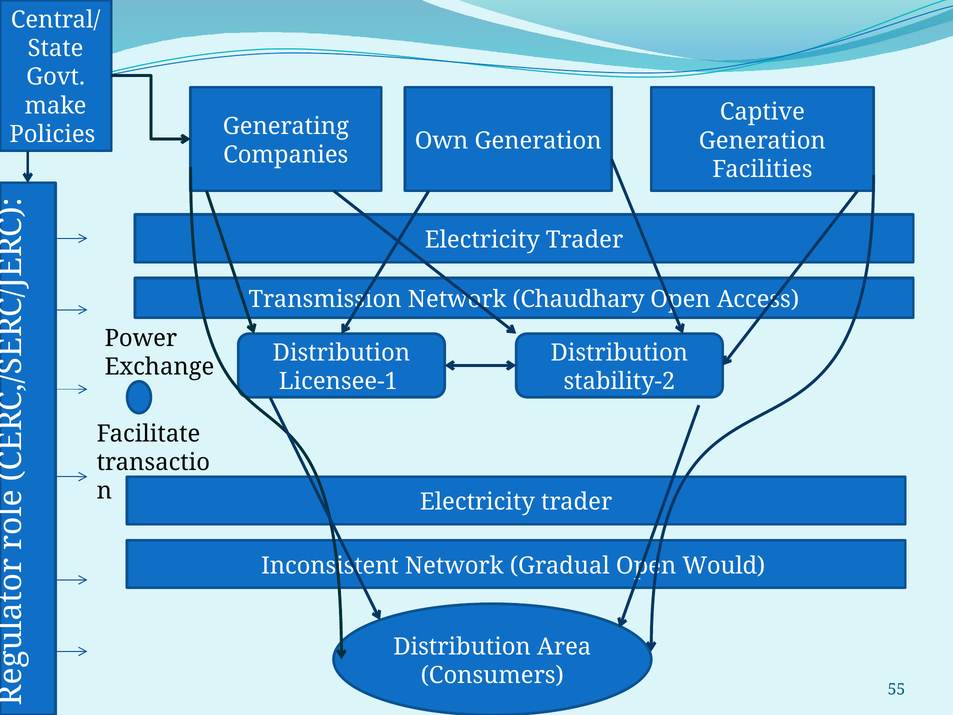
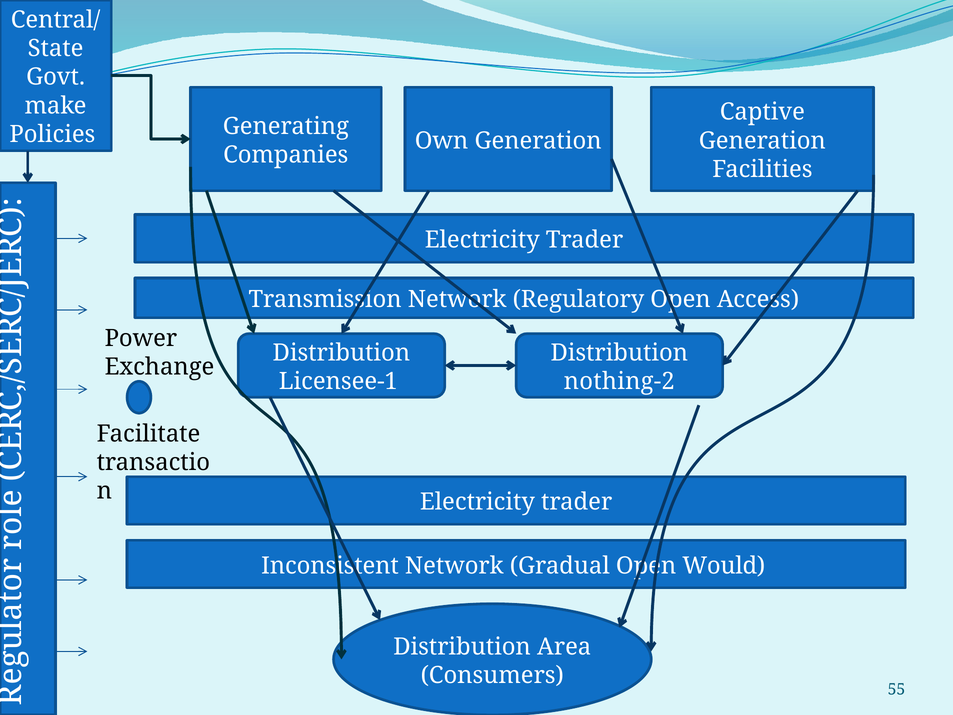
Chaudhary: Chaudhary -> Regulatory
stability-2: stability-2 -> nothing-2
